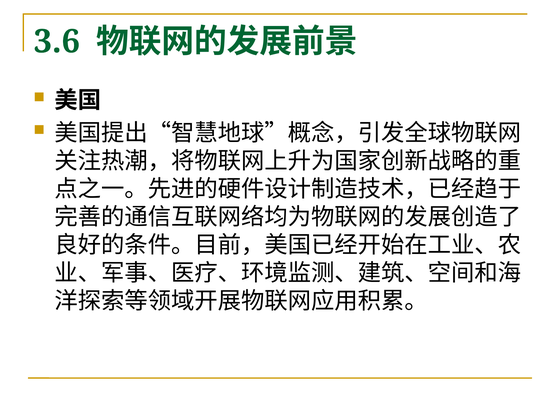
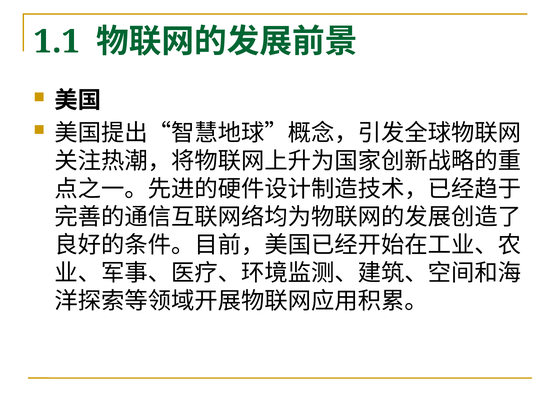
3.6: 3.6 -> 1.1
